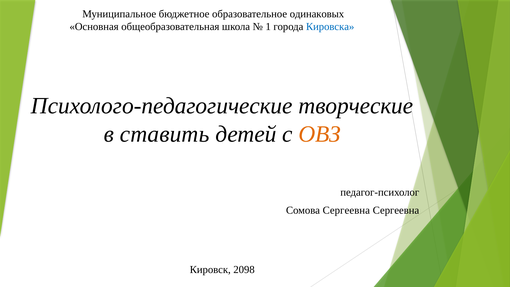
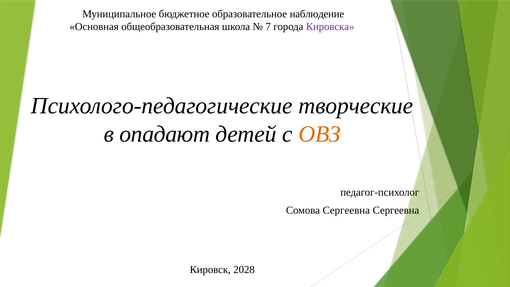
одинаковых: одинаковых -> наблюдение
1: 1 -> 7
Кировска colour: blue -> purple
ставить: ставить -> опадают
2098: 2098 -> 2028
